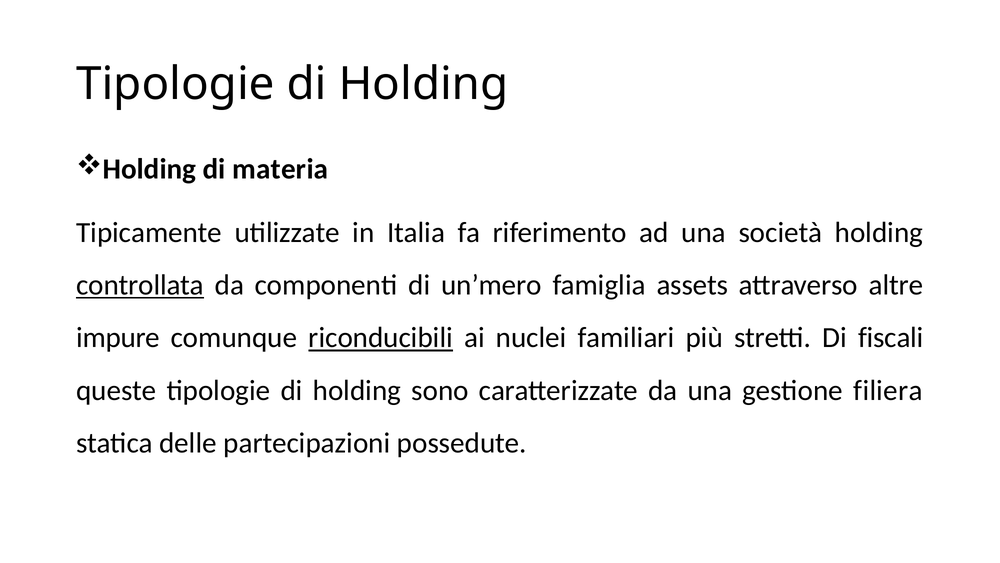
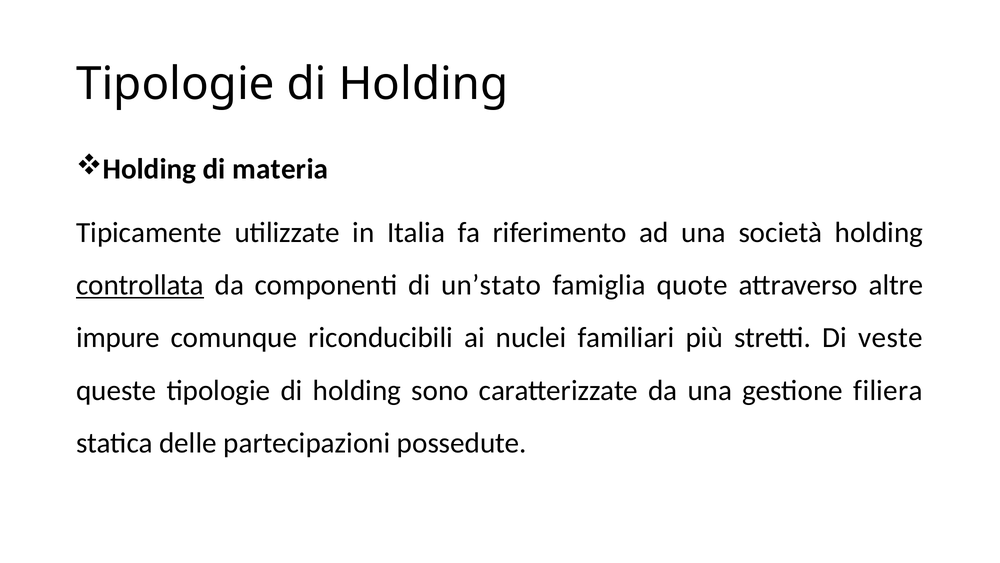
un’mero: un’mero -> un’stato
assets: assets -> quote
riconducibili underline: present -> none
fiscali: fiscali -> veste
